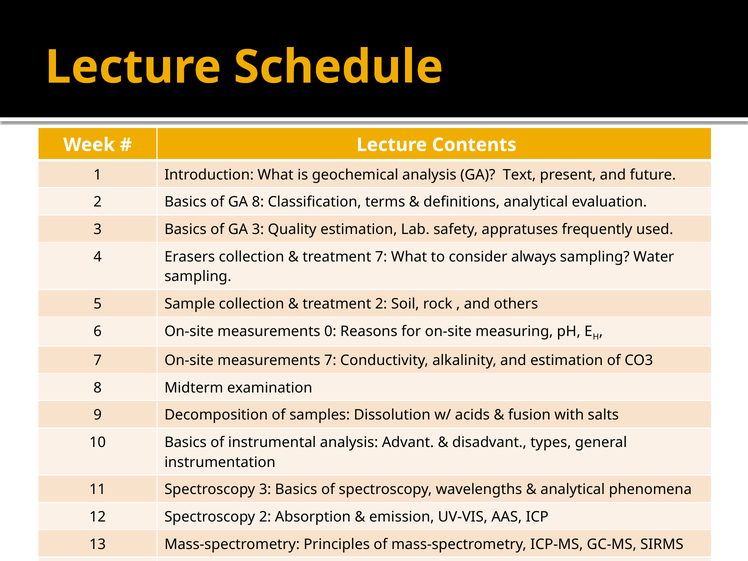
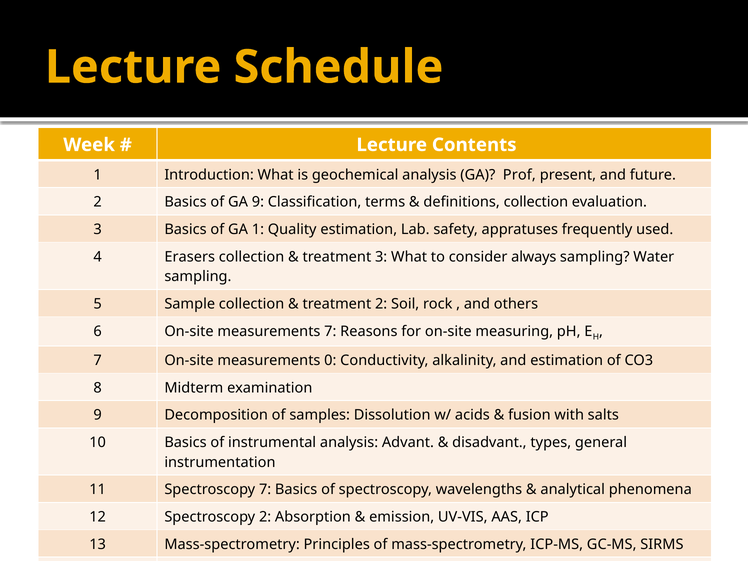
Text: Text -> Prof
GA 8: 8 -> 9
definitions analytical: analytical -> collection
GA 3: 3 -> 1
treatment 7: 7 -> 3
measurements 0: 0 -> 7
measurements 7: 7 -> 0
Spectroscopy 3: 3 -> 7
